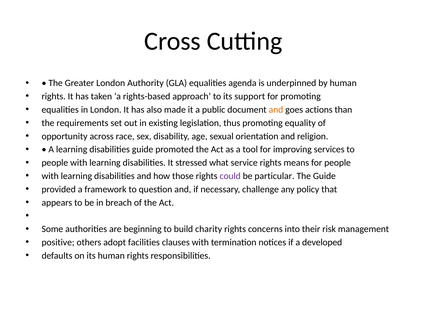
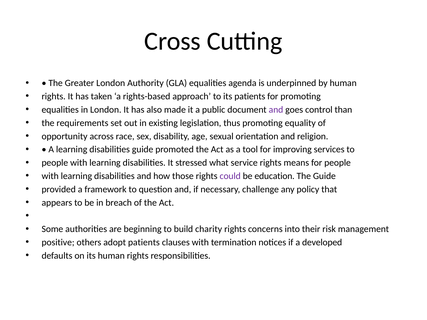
its support: support -> patients
and at (276, 110) colour: orange -> purple
actions: actions -> control
particular: particular -> education
adopt facilities: facilities -> patients
